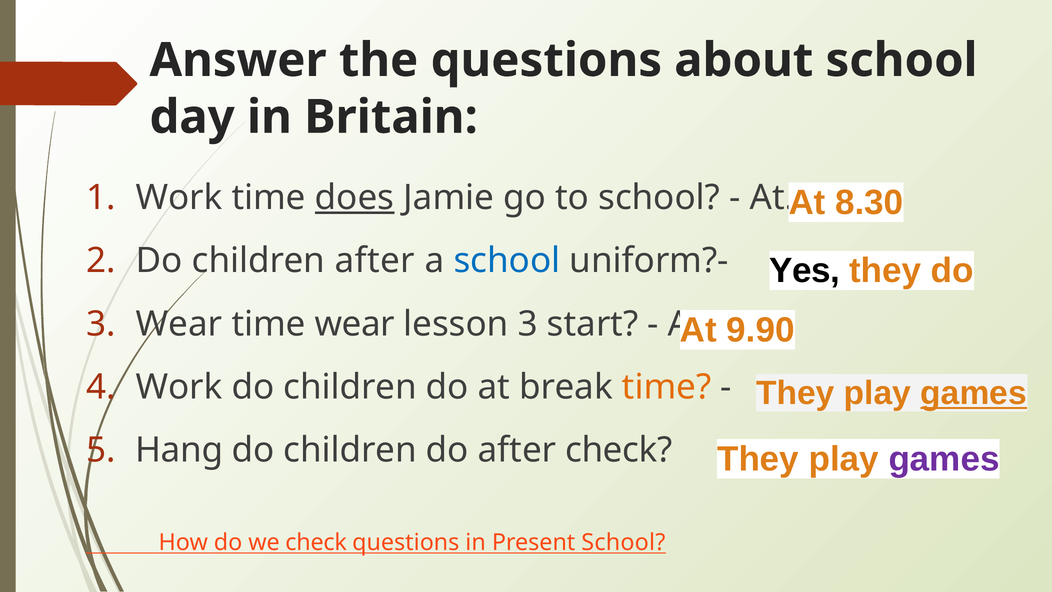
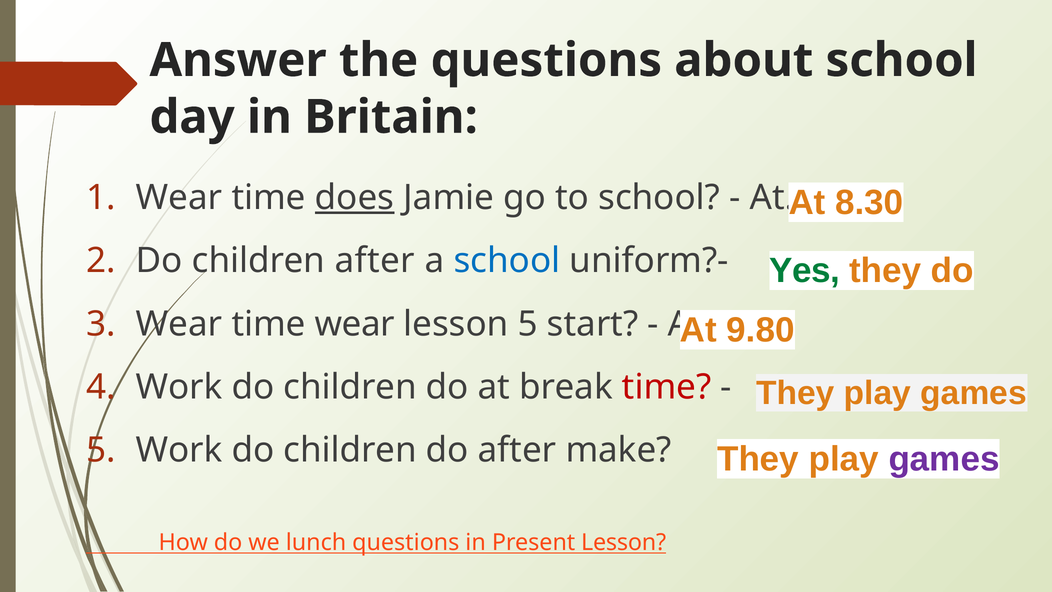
1 Work: Work -> Wear
Yes colour: black -> green
9.90: 9.90 -> 9.80
lesson 3: 3 -> 5
time at (667, 387) colour: orange -> red
games at (974, 393) underline: present -> none
Hang at (179, 450): Hang -> Work
after check: check -> make
we check: check -> lunch
Present School: School -> Lesson
